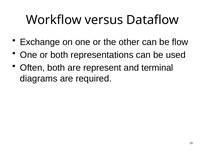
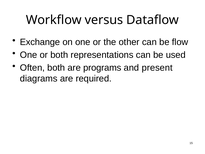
represent: represent -> programs
terminal: terminal -> present
